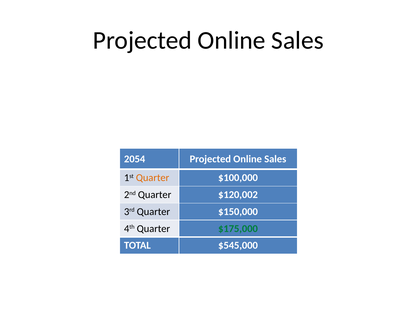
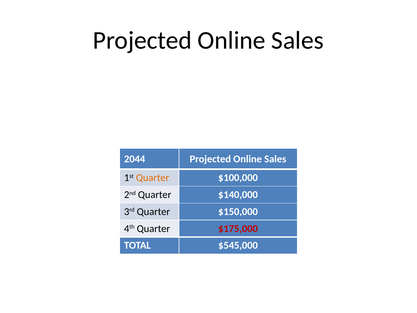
2054: 2054 -> 2044
$120,002: $120,002 -> $140,000
$175,000 colour: green -> red
